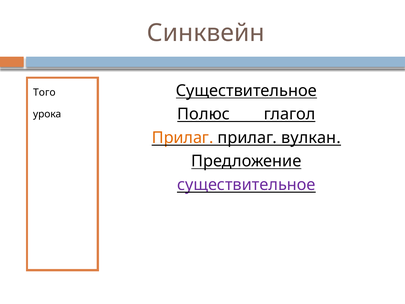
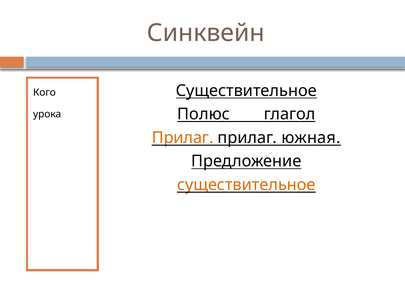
Того: Того -> Кого
вулкан: вулкан -> южная
существительное at (246, 185) colour: purple -> orange
